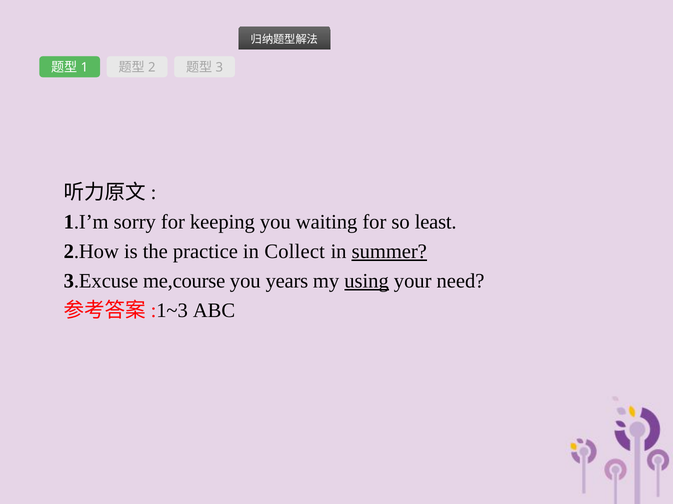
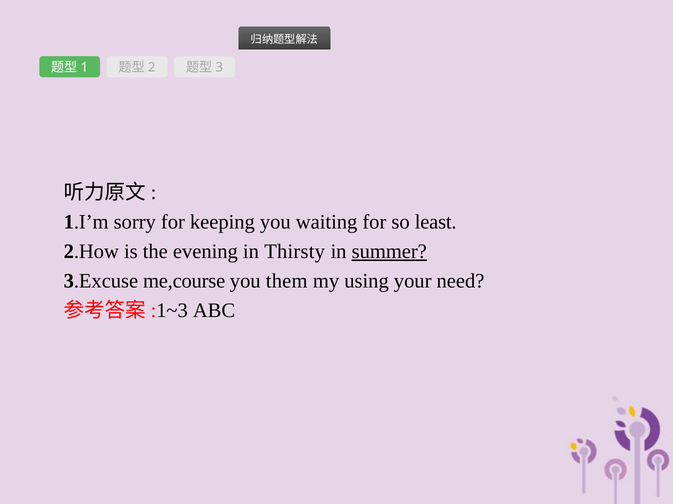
practice: practice -> evening
Collect: Collect -> Thirsty
years: years -> them
using underline: present -> none
